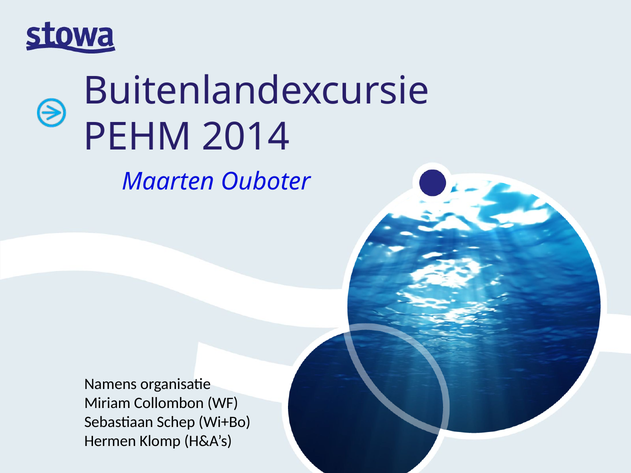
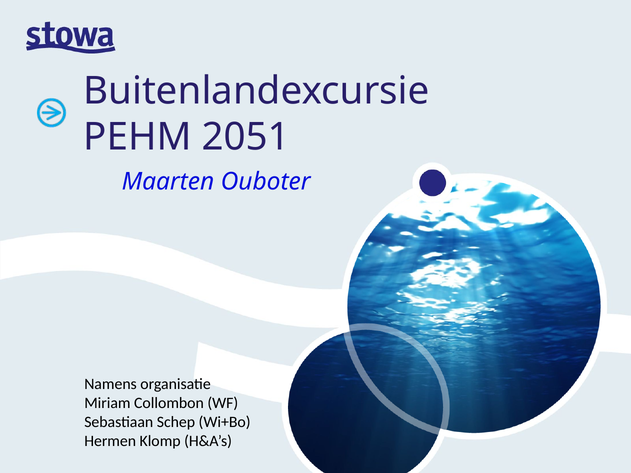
2014: 2014 -> 2051
